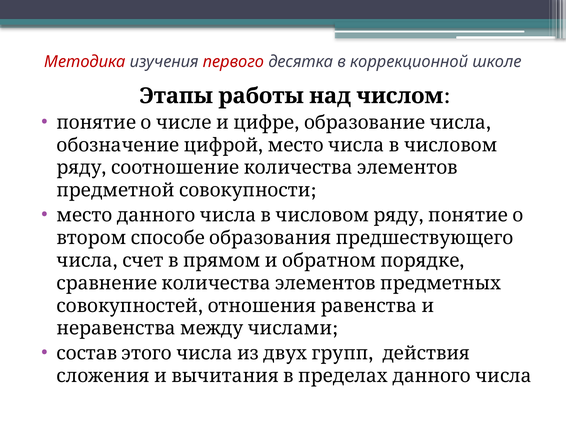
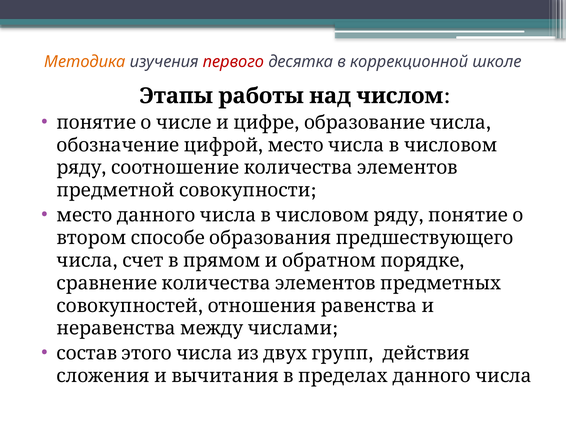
Методика colour: red -> orange
